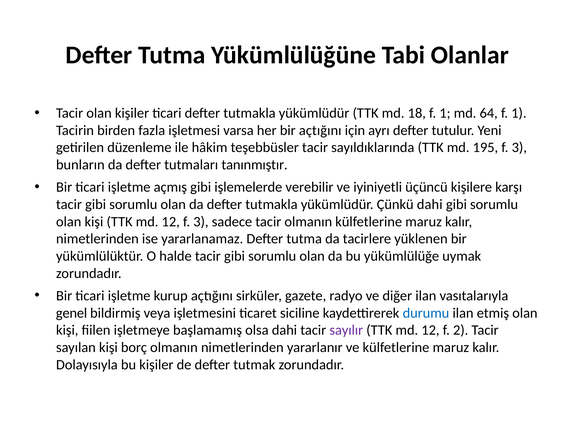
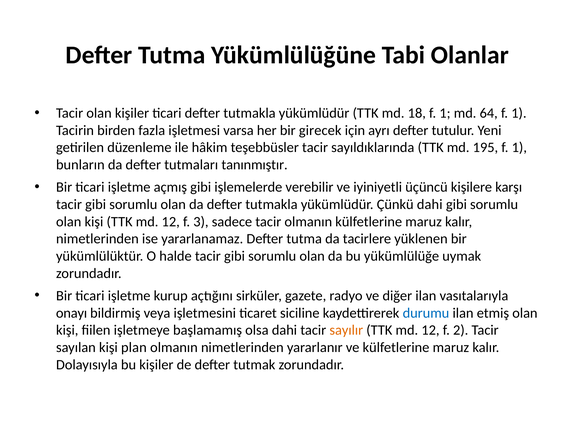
bir açtığını: açtığını -> girecek
195 f 3: 3 -> 1
genel: genel -> onayı
sayılır colour: purple -> orange
borç: borç -> plan
